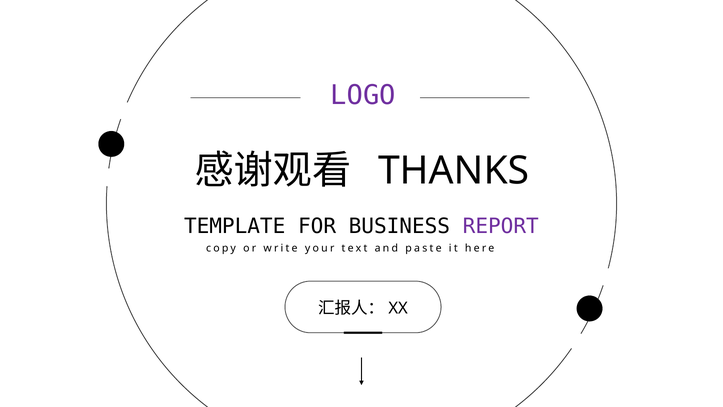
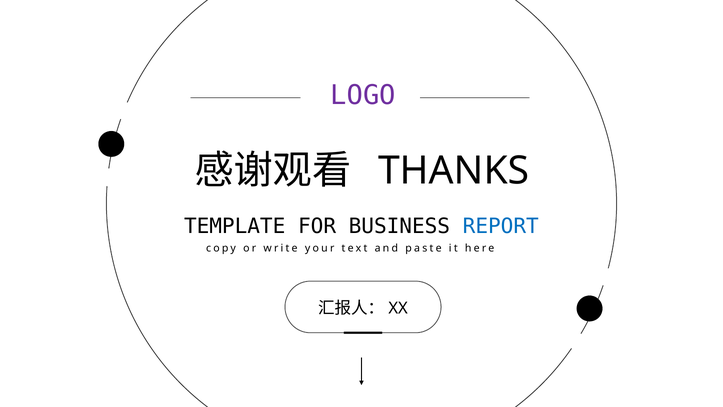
REPORT colour: purple -> blue
